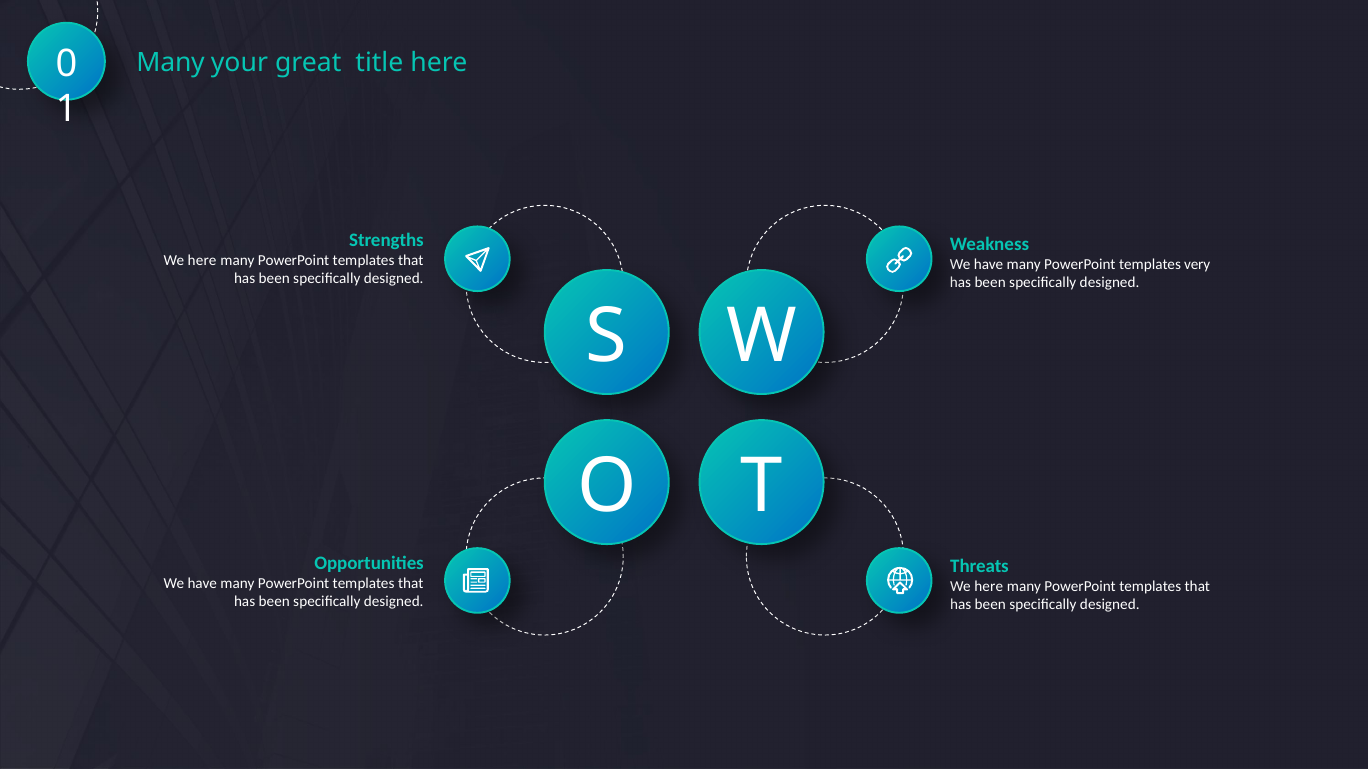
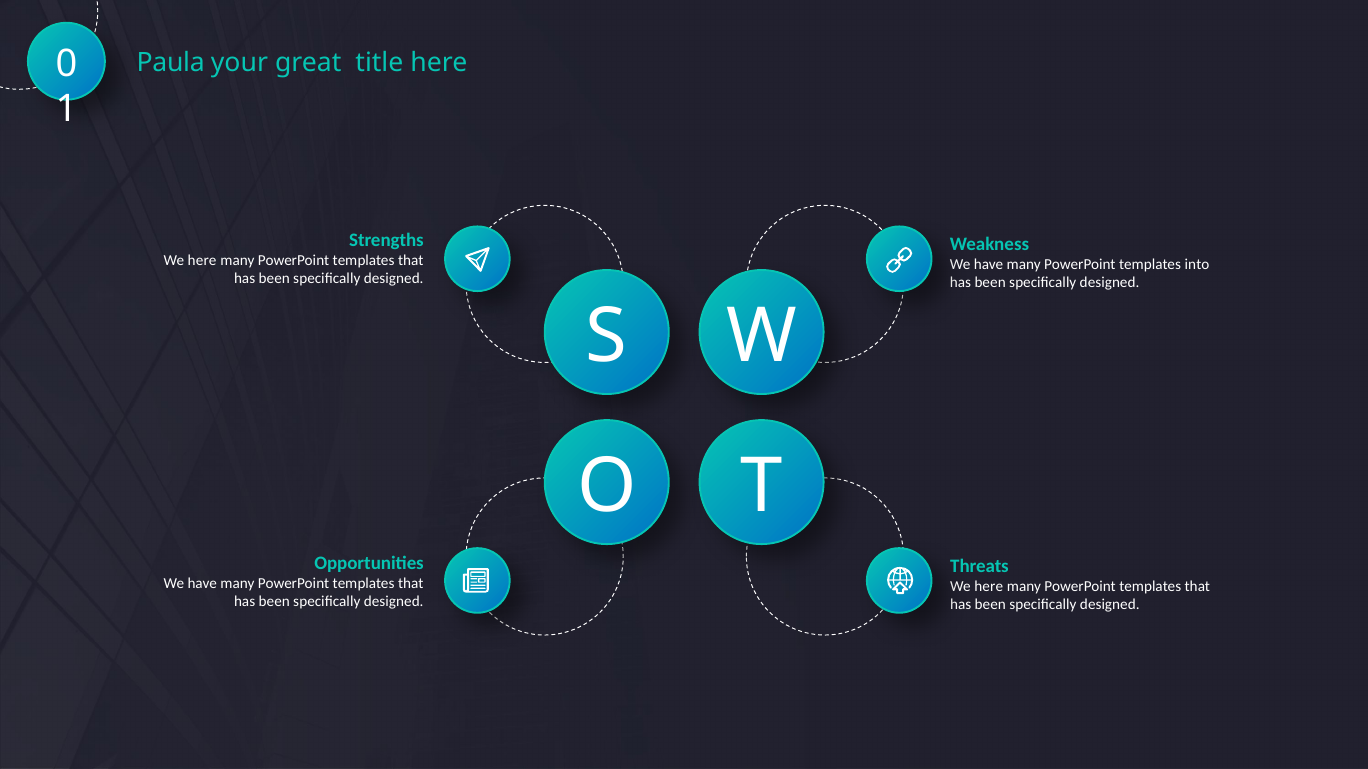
Many at (171, 63): Many -> Paula
very: very -> into
